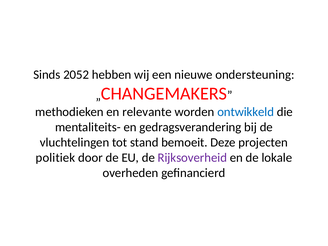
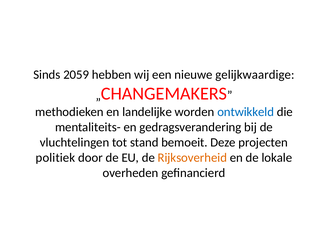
2052: 2052 -> 2059
ondersteuning: ondersteuning -> gelijkwaardige
relevante: relevante -> landelijke
Rijksoverheid colour: purple -> orange
